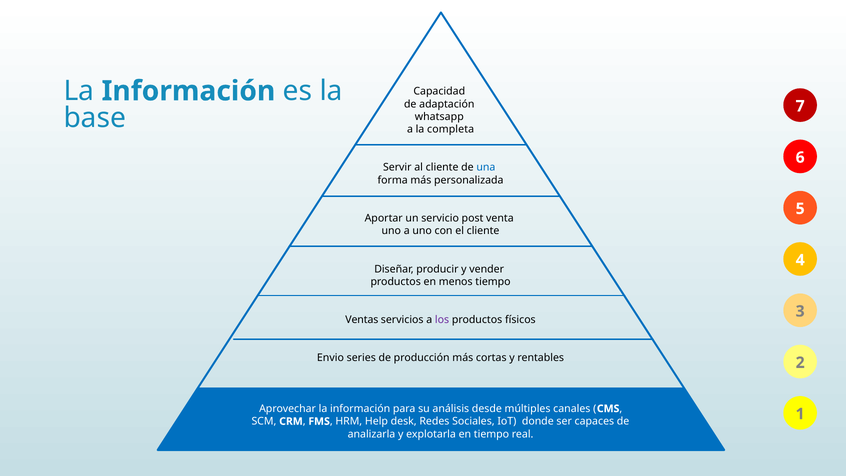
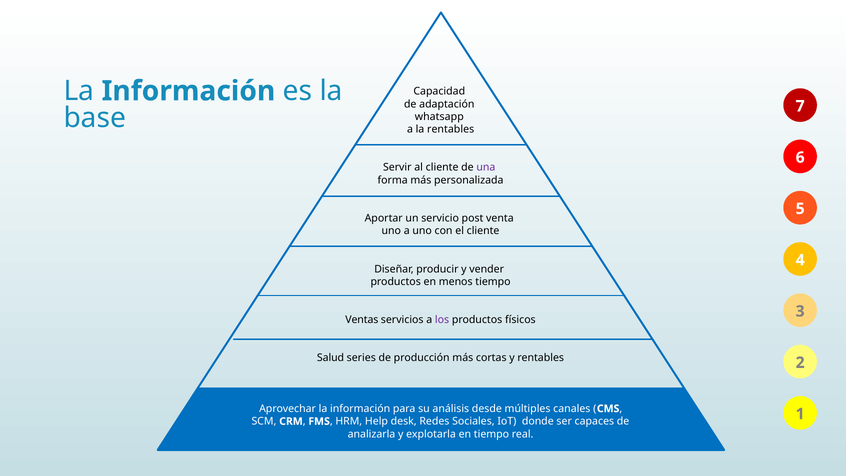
la completa: completa -> rentables
una colour: blue -> purple
Envio: Envio -> Salud
